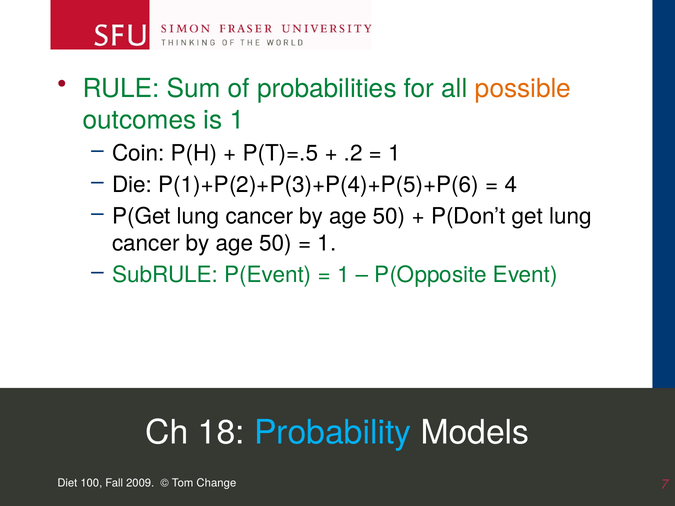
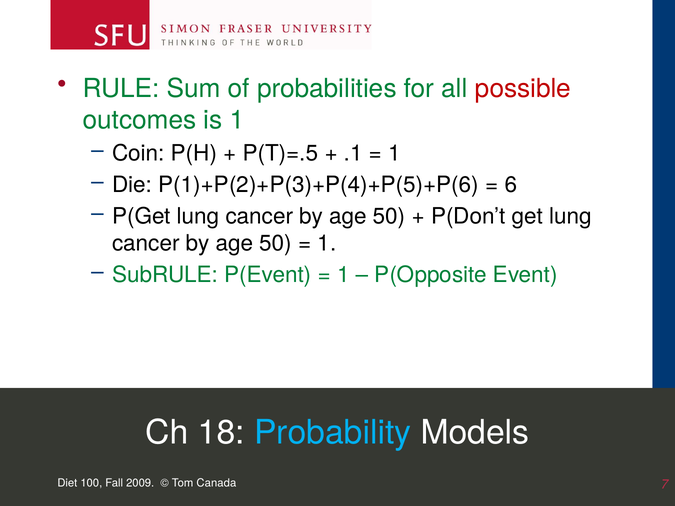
possible colour: orange -> red
.2: .2 -> .1
4: 4 -> 6
Change: Change -> Canada
